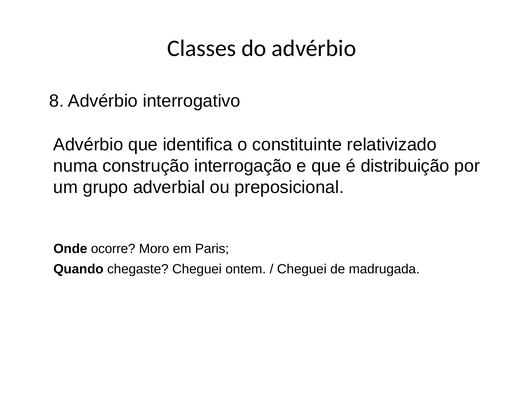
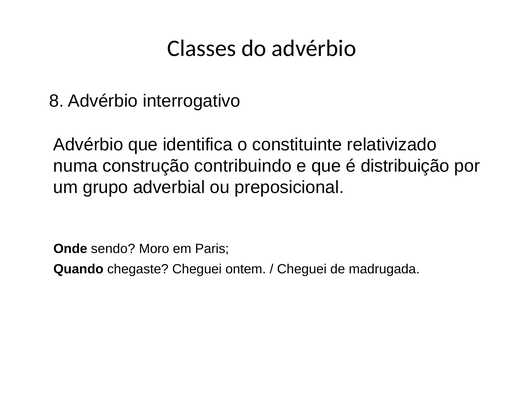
interrogação: interrogação -> contribuindo
ocorre: ocorre -> sendo
